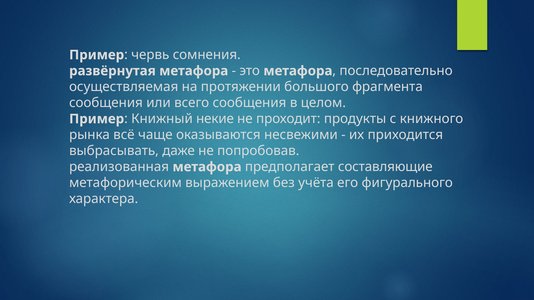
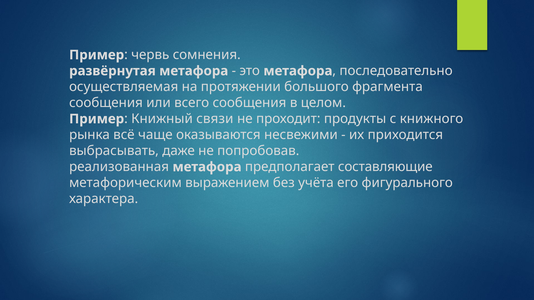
некие: некие -> связи
